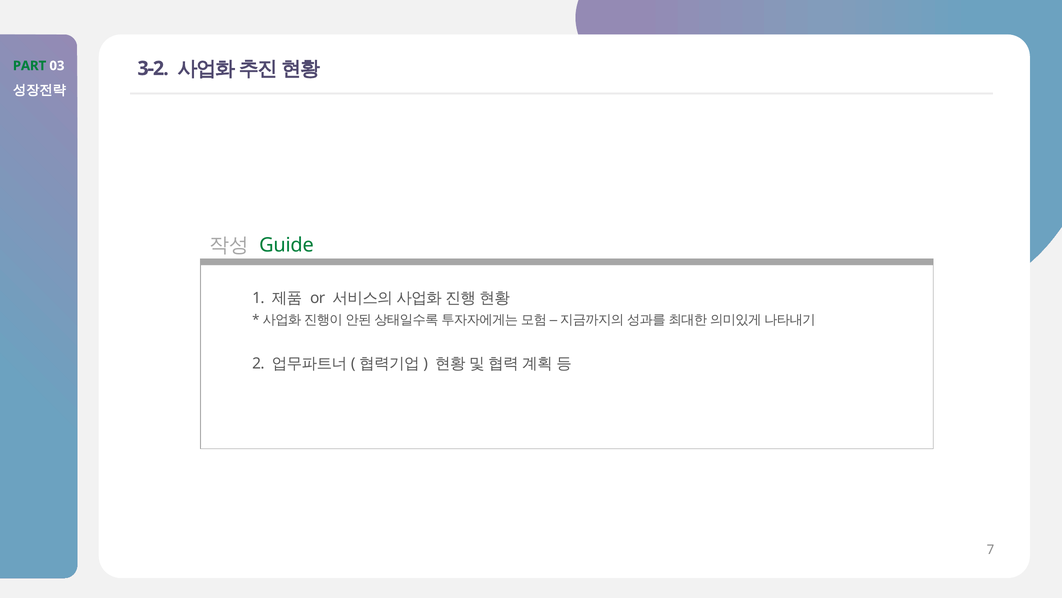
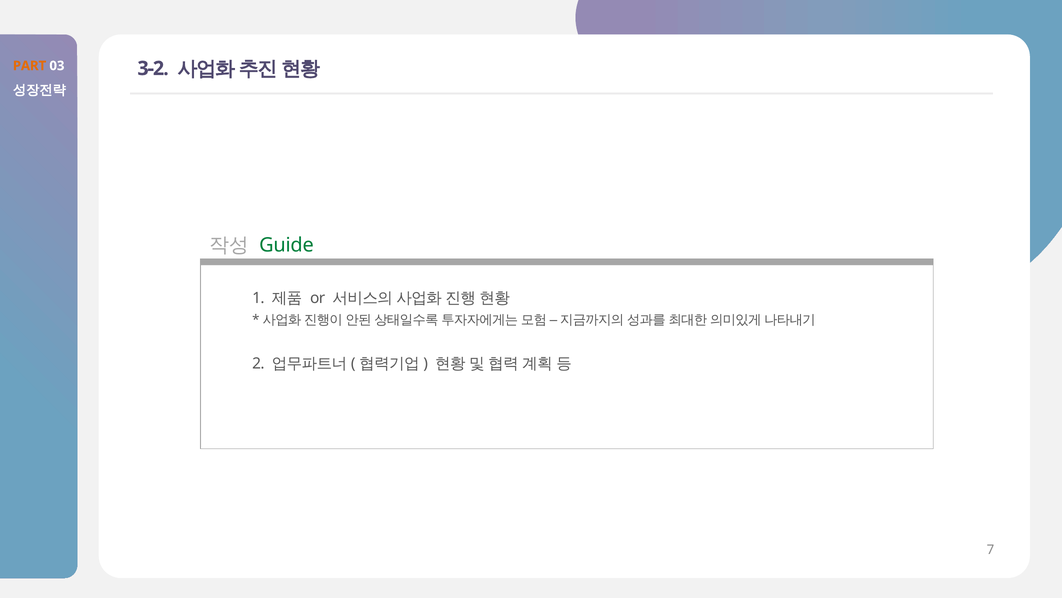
PART colour: green -> orange
